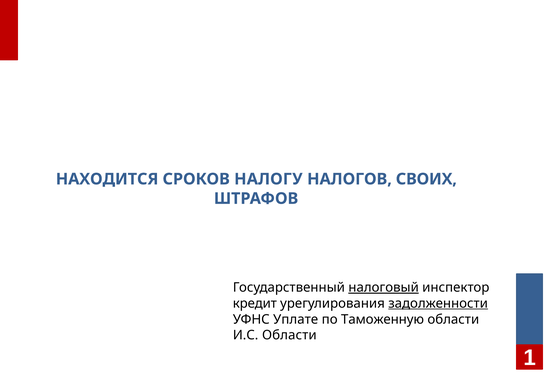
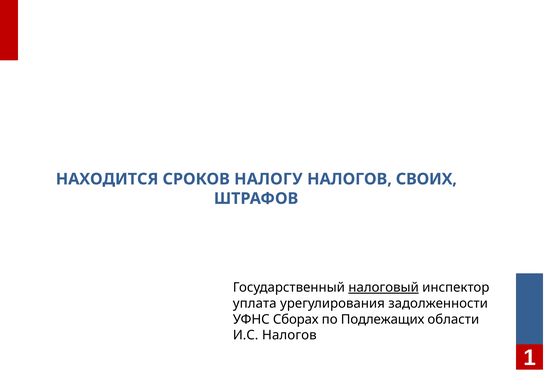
кредит: кредит -> уплата
задолженности underline: present -> none
Уплате: Уплате -> Сборах
Таможенную: Таможенную -> Подлежащих
И.С Области: Области -> Налогов
